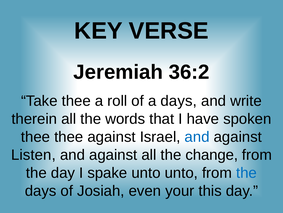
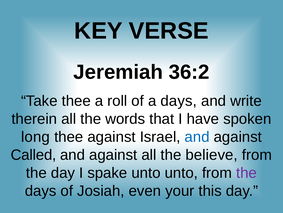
thee at (36, 136): thee -> long
Listen: Listen -> Called
change: change -> believe
the at (246, 172) colour: blue -> purple
